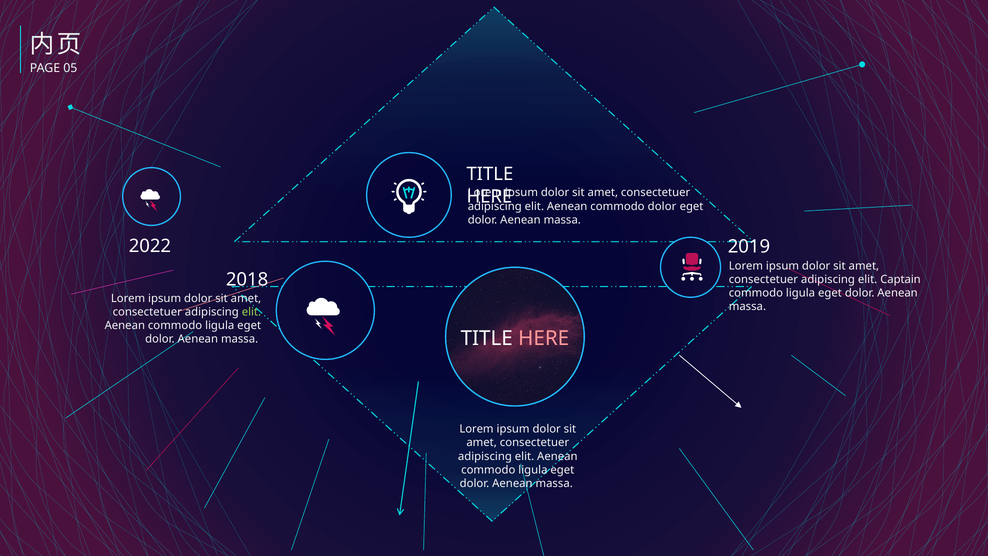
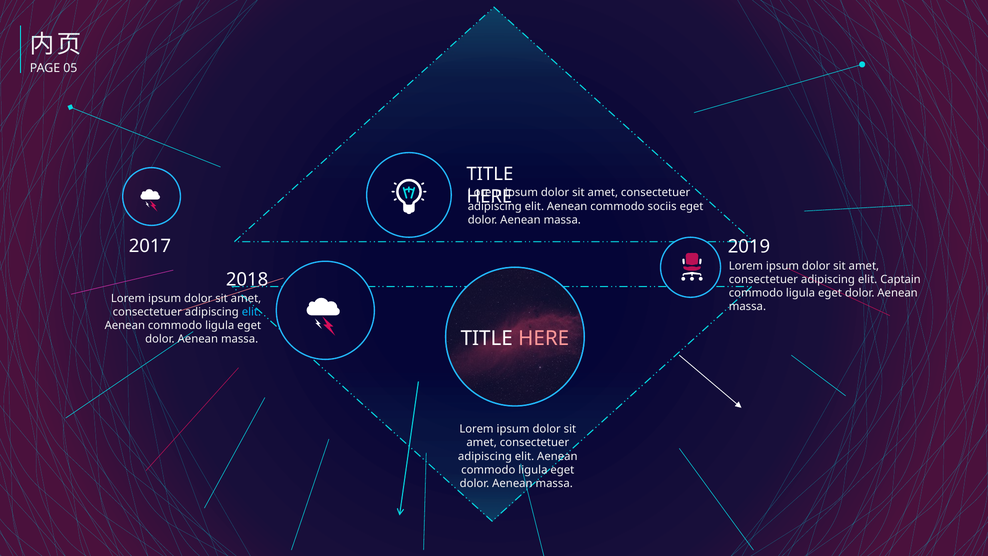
commodo dolor: dolor -> sociis
2022: 2022 -> 2017
elit at (251, 312) colour: light green -> light blue
